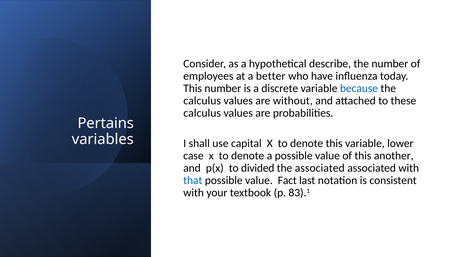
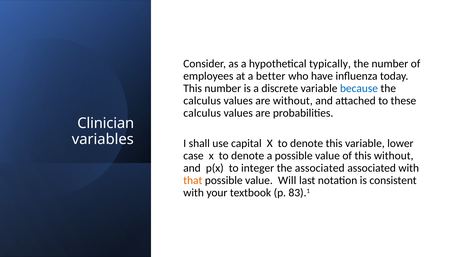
describe: describe -> typically
Pertains: Pertains -> Clinician
this another: another -> without
divided: divided -> integer
that colour: blue -> orange
Fact: Fact -> Will
